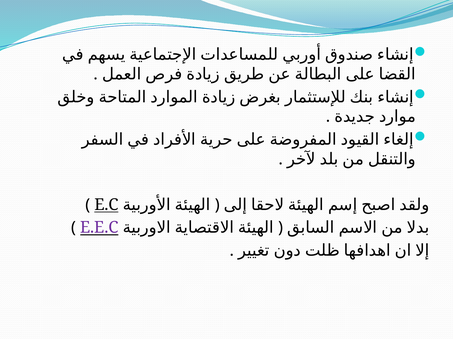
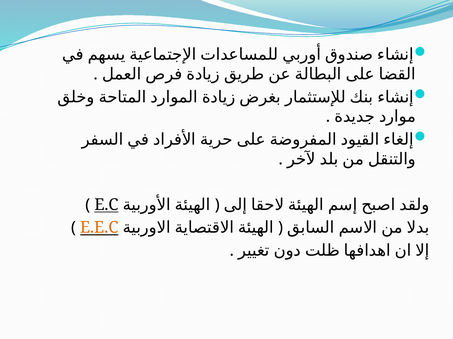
E.E.C colour: purple -> orange
